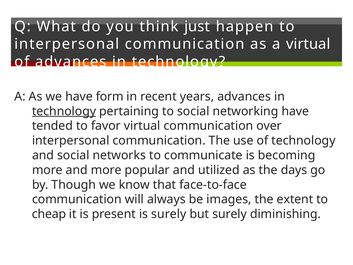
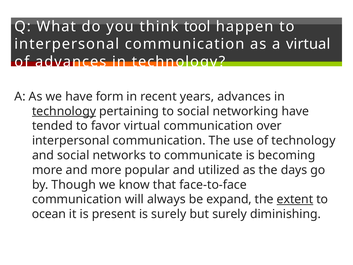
just: just -> tool
images: images -> expand
extent underline: none -> present
cheap: cheap -> ocean
